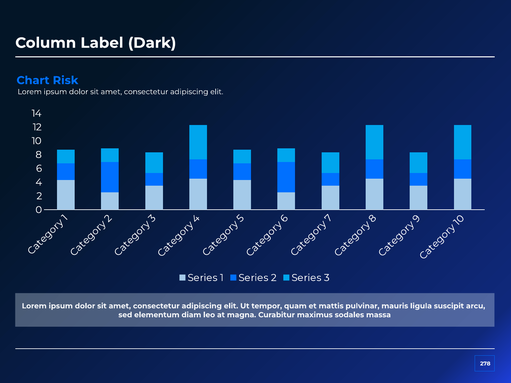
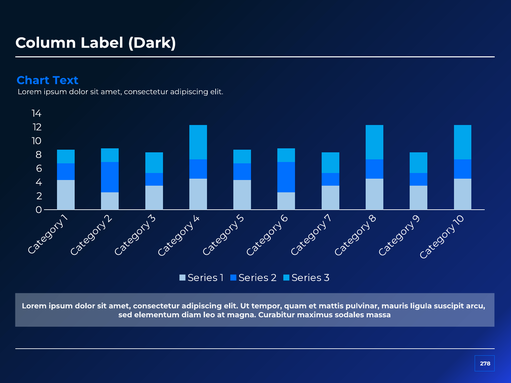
Risk: Risk -> Text
